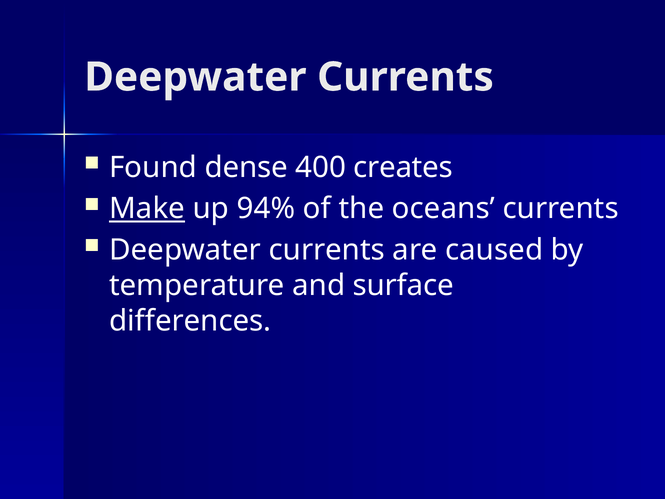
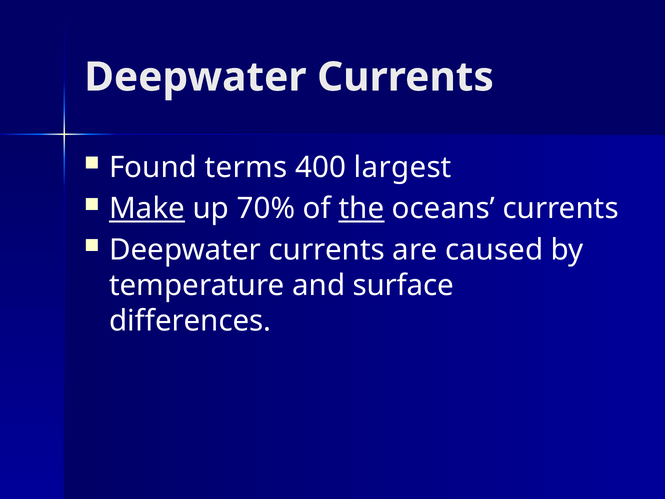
dense: dense -> terms
creates: creates -> largest
94%: 94% -> 70%
the underline: none -> present
